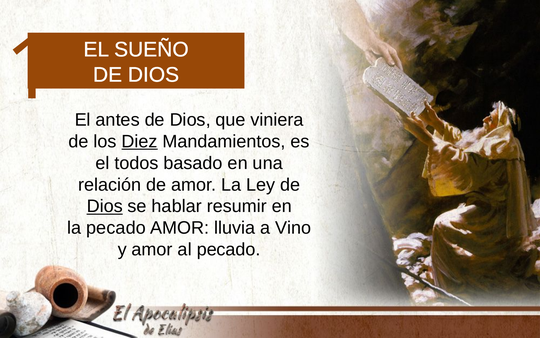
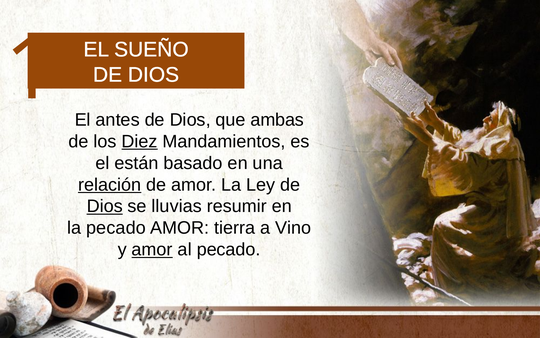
viniera: viniera -> ambas
todos: todos -> están
relación underline: none -> present
hablar: hablar -> lluvias
lluvia: lluvia -> tierra
amor at (152, 249) underline: none -> present
